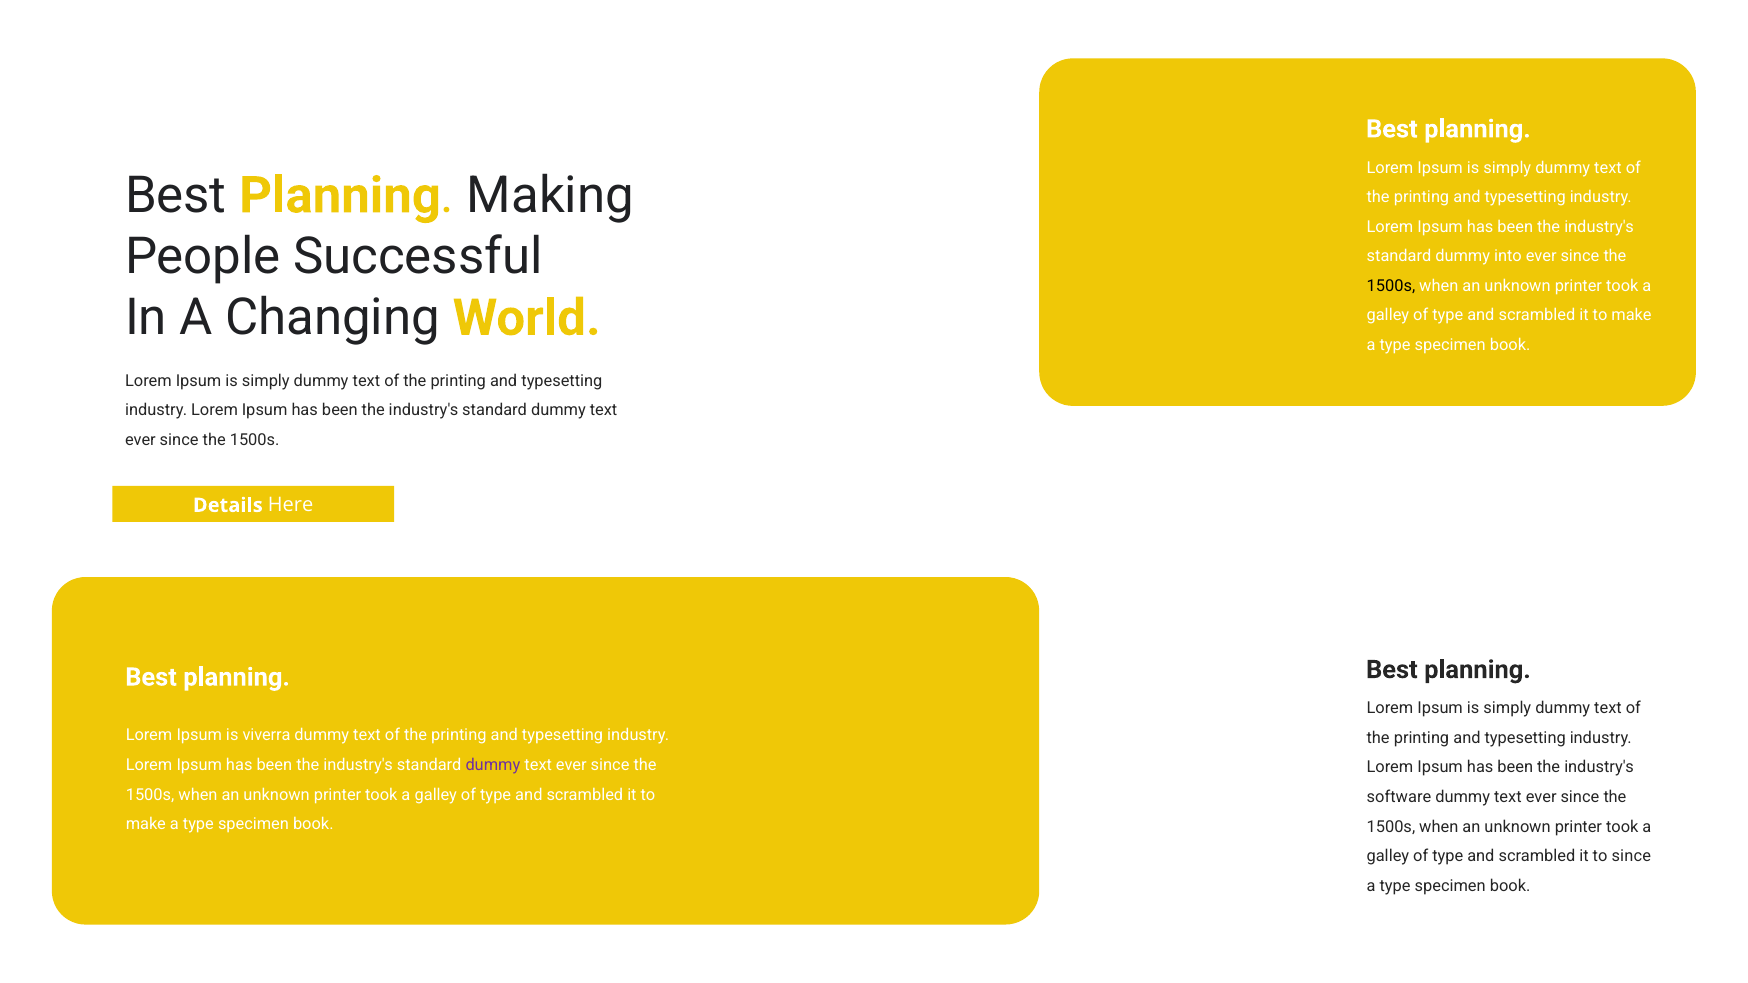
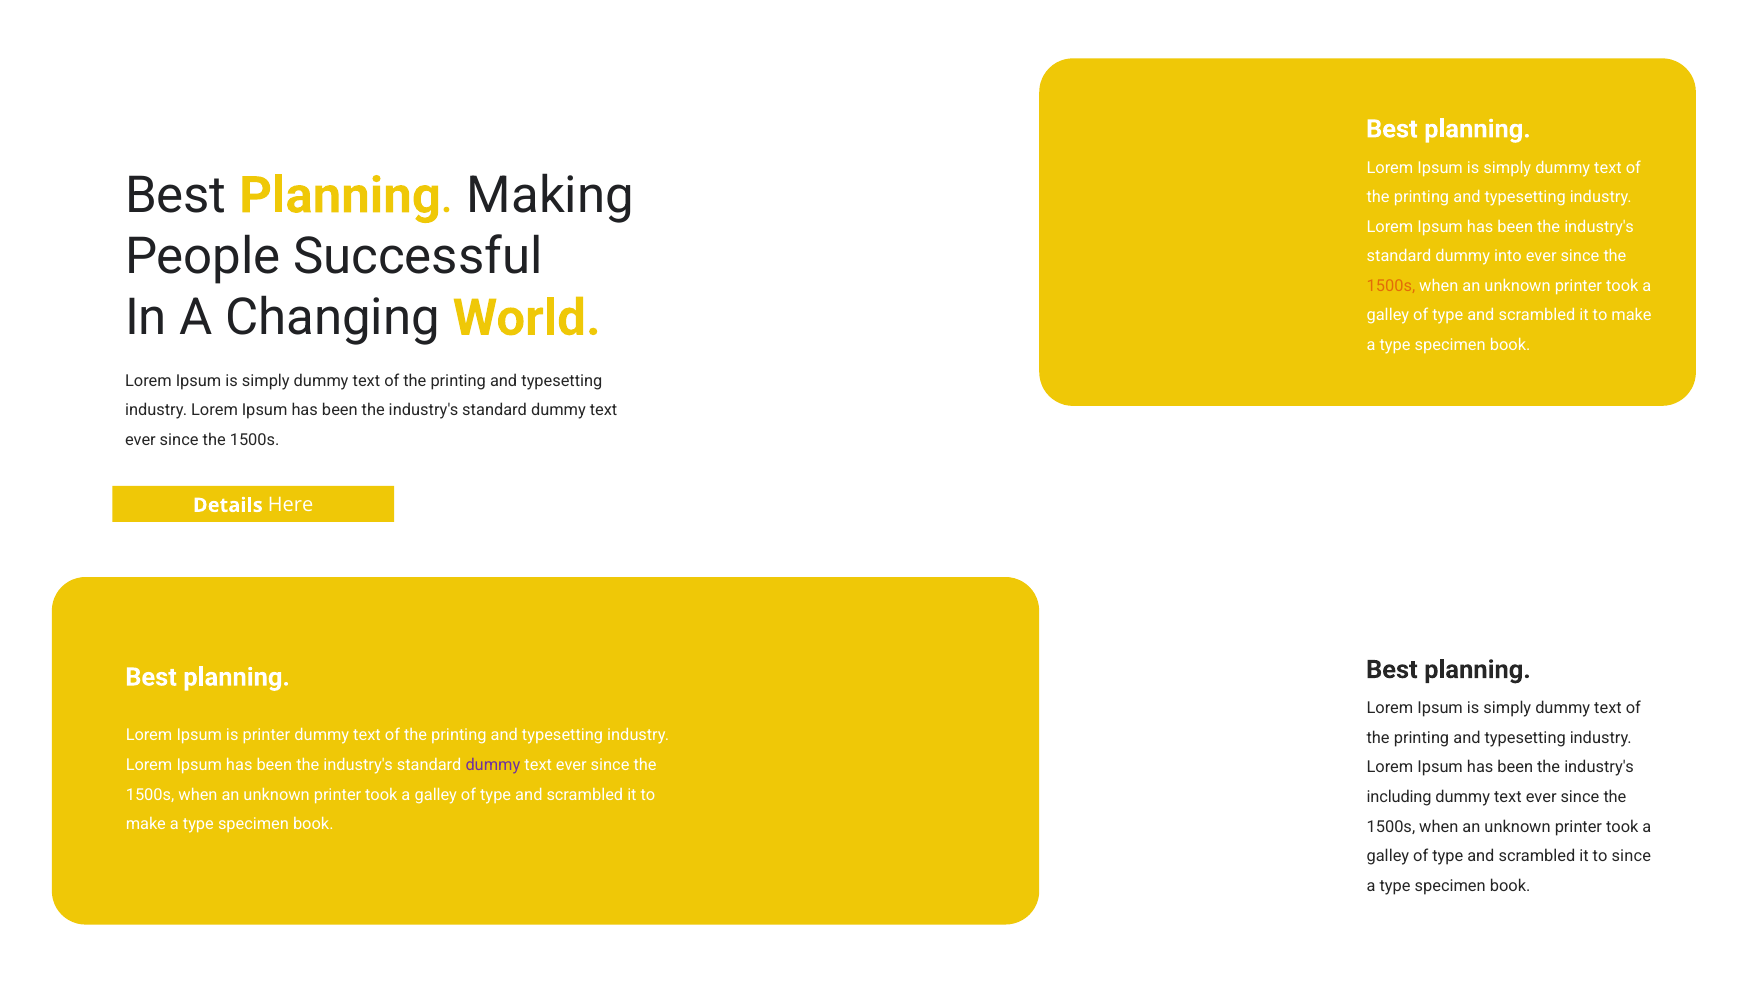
1500s at (1391, 286) colour: black -> orange
is viverra: viverra -> printer
software: software -> including
